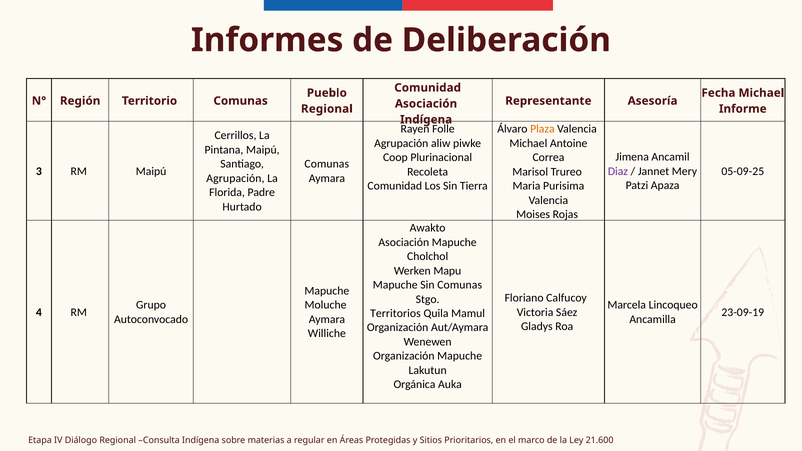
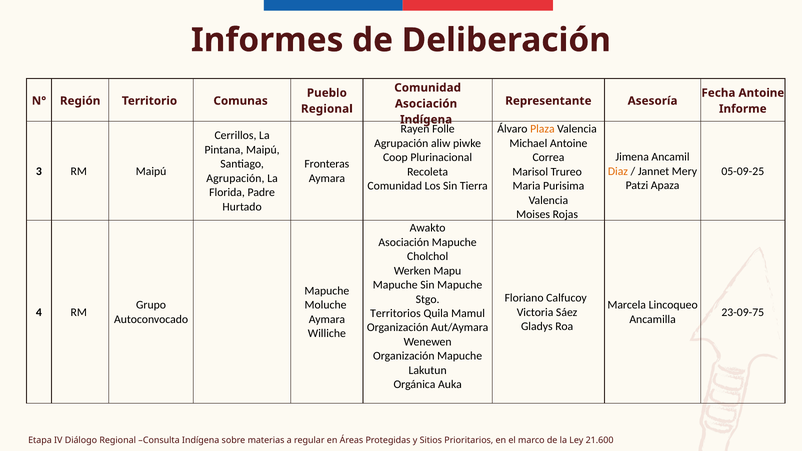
Fecha Michael: Michael -> Antoine
Comunas at (327, 164): Comunas -> Fronteras
Diaz colour: purple -> orange
Sin Comunas: Comunas -> Mapuche
23-09-19: 23-09-19 -> 23-09-75
